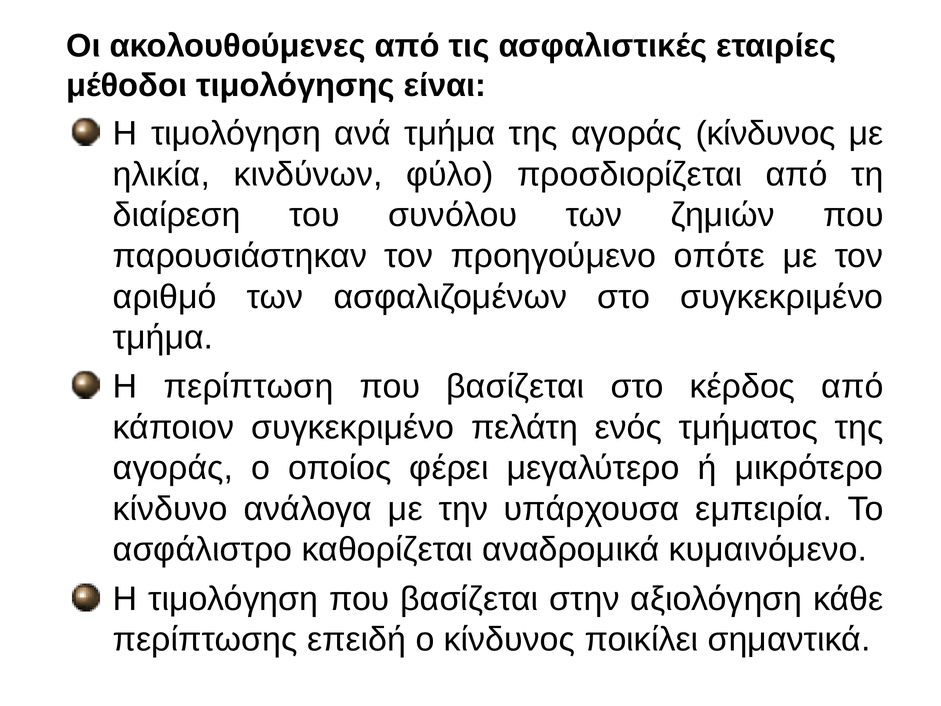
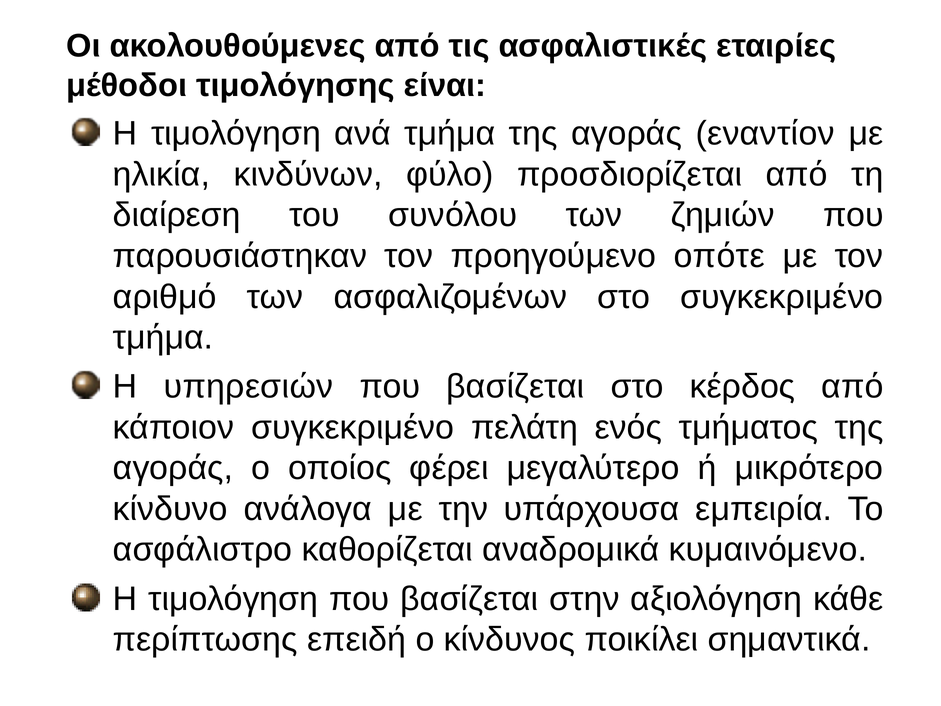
αγοράς κίνδυνος: κίνδυνος -> εναντίον
περίπτωση: περίπτωση -> υπηρεσιών
